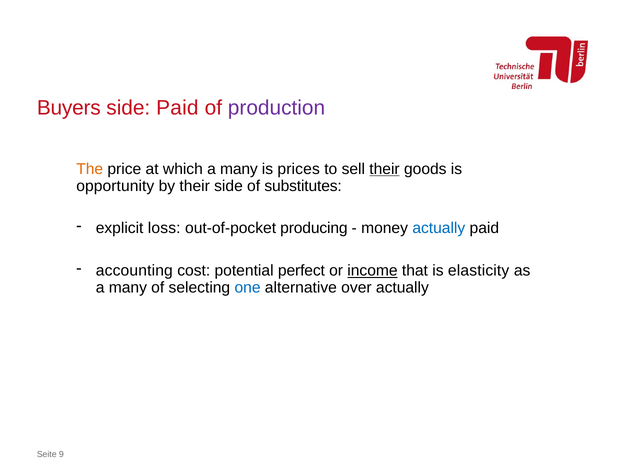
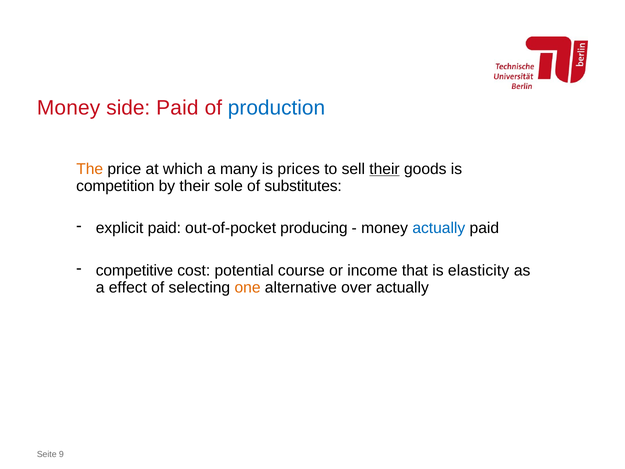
Buyers at (69, 108): Buyers -> Money
production colour: purple -> blue
opportunity: opportunity -> competition
their side: side -> sole
explicit loss: loss -> paid
accounting: accounting -> competitive
perfect: perfect -> course
income underline: present -> none
many at (128, 287): many -> effect
one colour: blue -> orange
